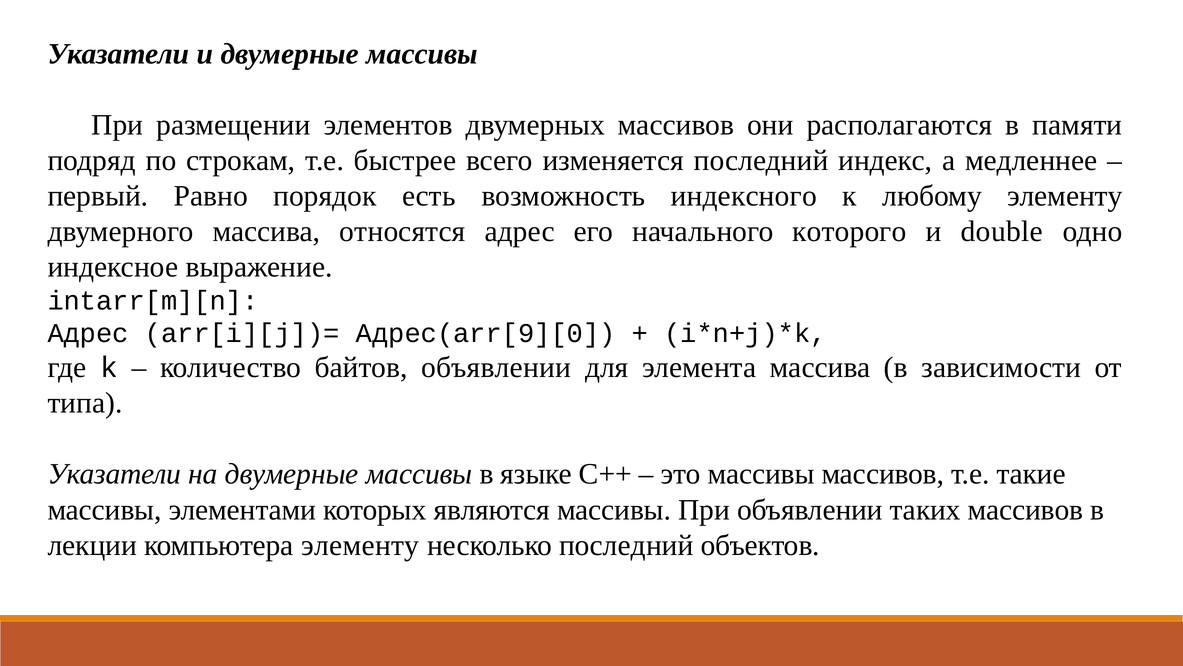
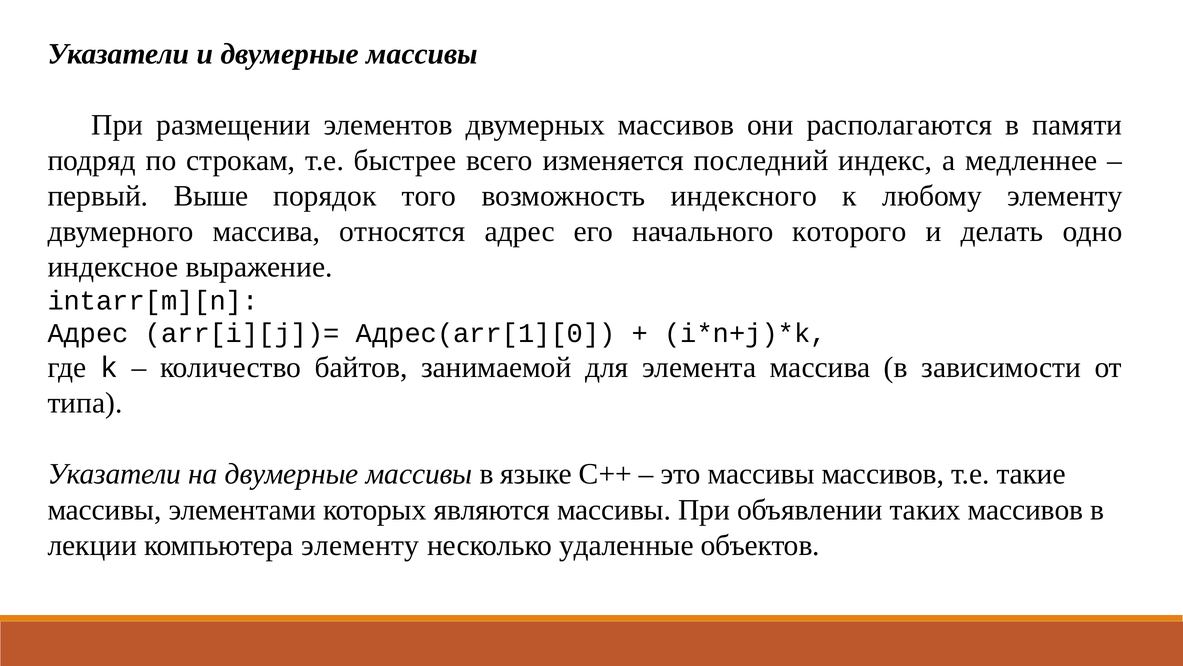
Равно: Равно -> Выше
есть: есть -> того
double: double -> делать
Адрес(arr[9][0: Адрес(arr[9][0 -> Адрес(arr[1][0
байтов объявлении: объявлении -> занимаемой
несколько последний: последний -> удаленные
